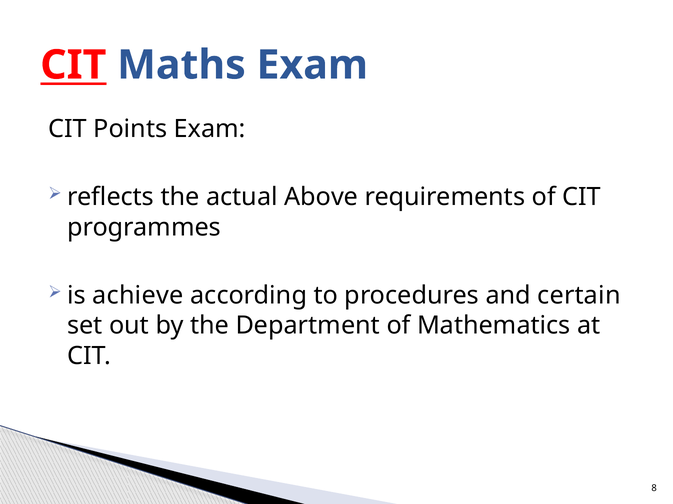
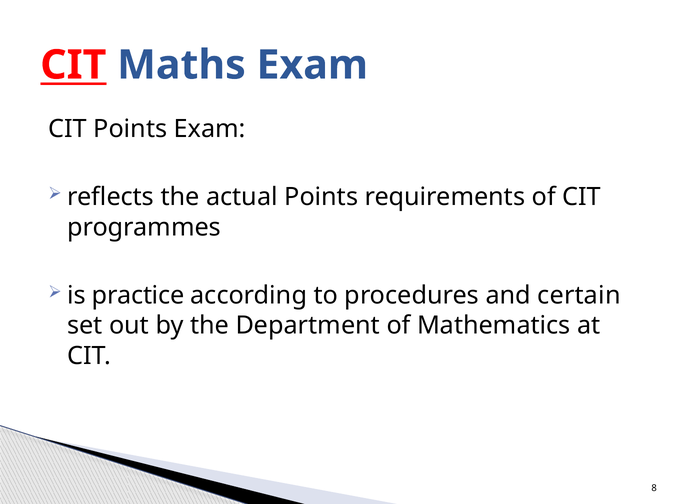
actual Above: Above -> Points
achieve: achieve -> practice
